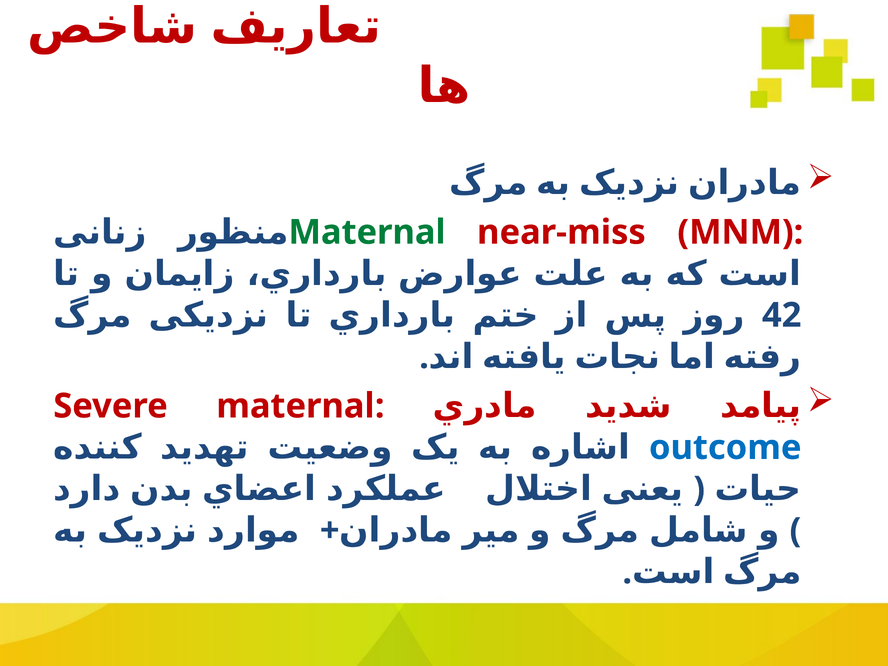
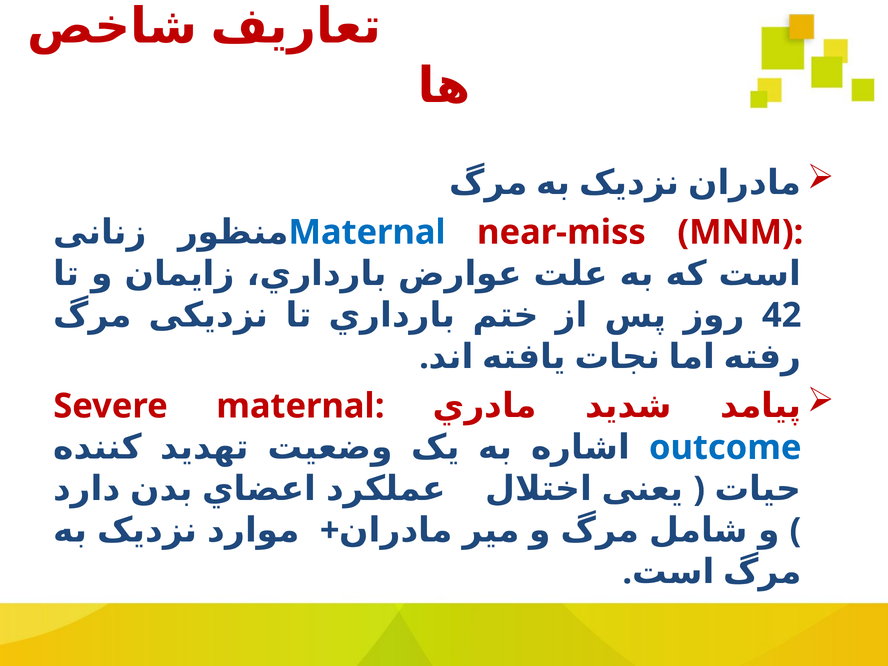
Maternal at (367, 232) colour: green -> blue
